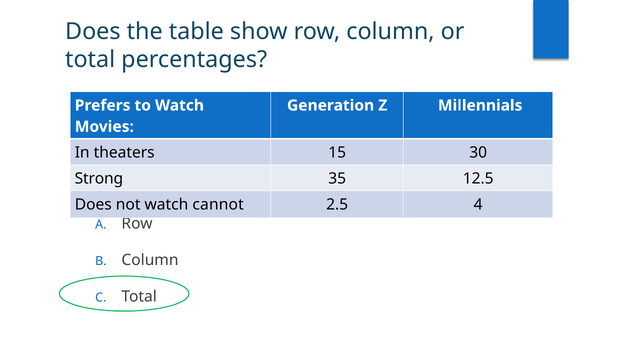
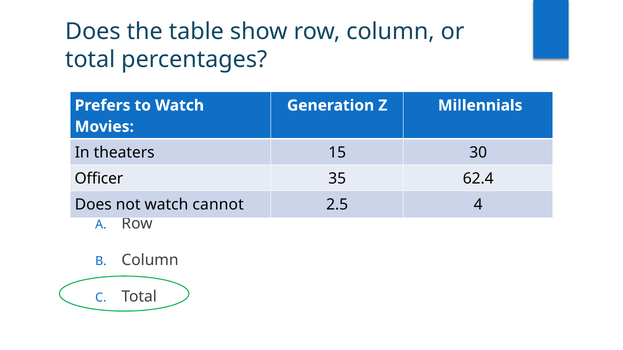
Strong: Strong -> Officer
12.5: 12.5 -> 62.4
